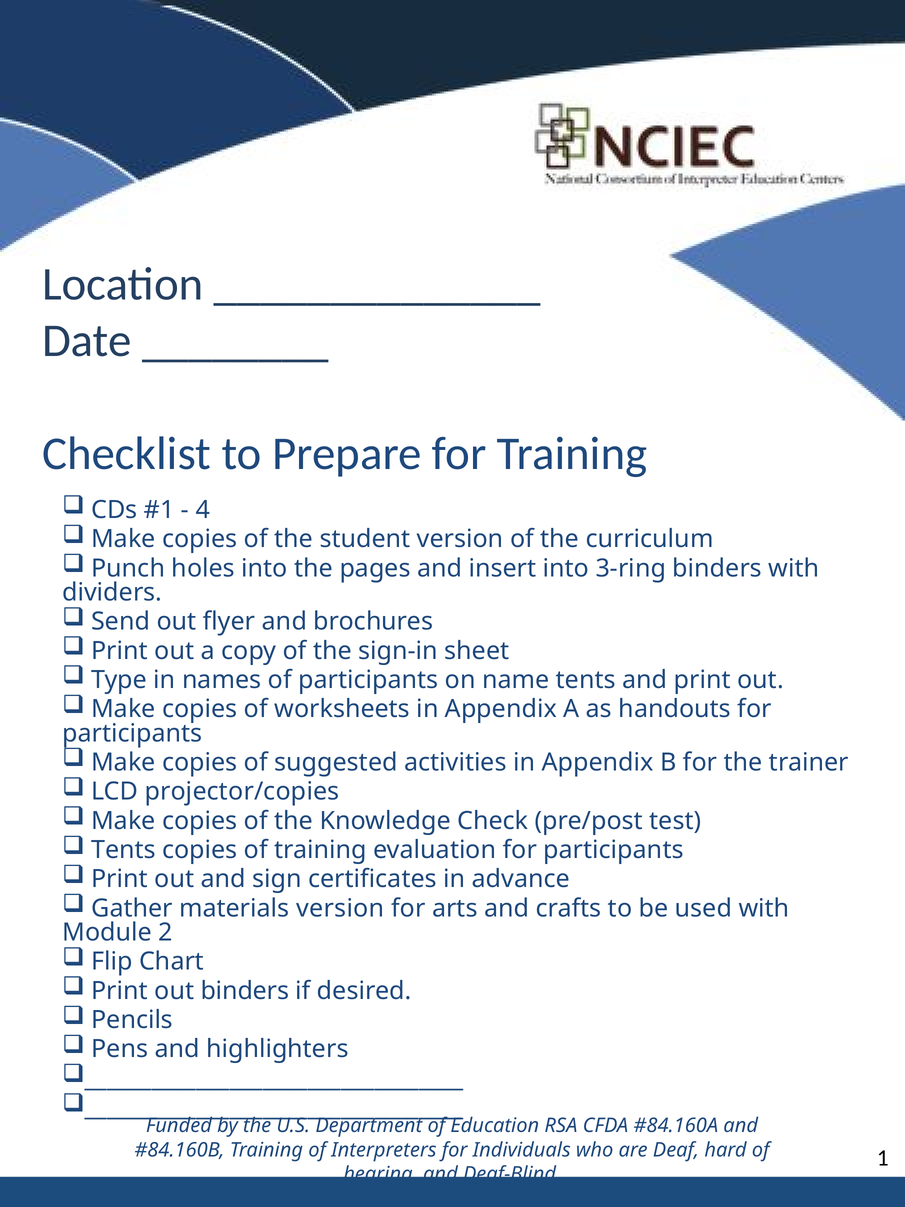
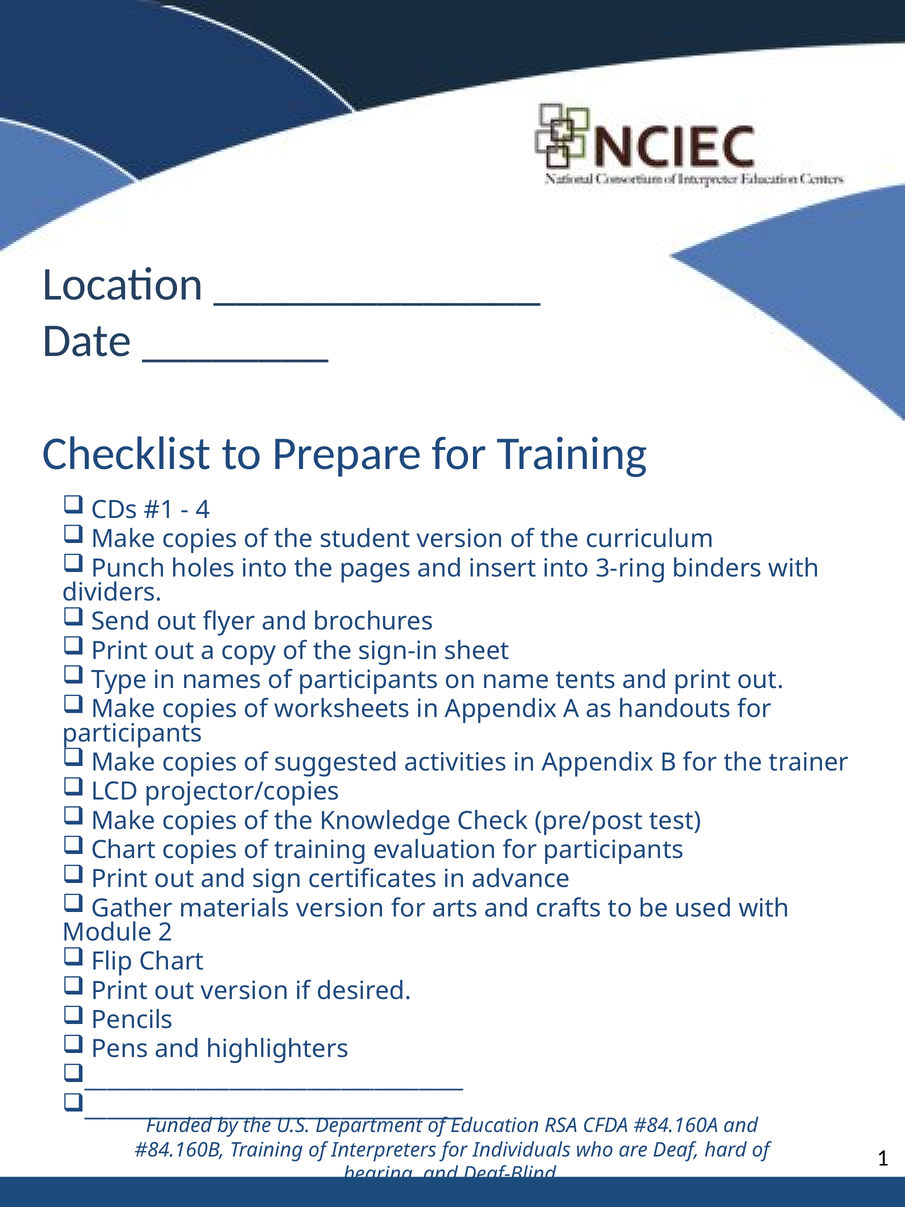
Tents at (123, 850): Tents -> Chart
out binders: binders -> version
